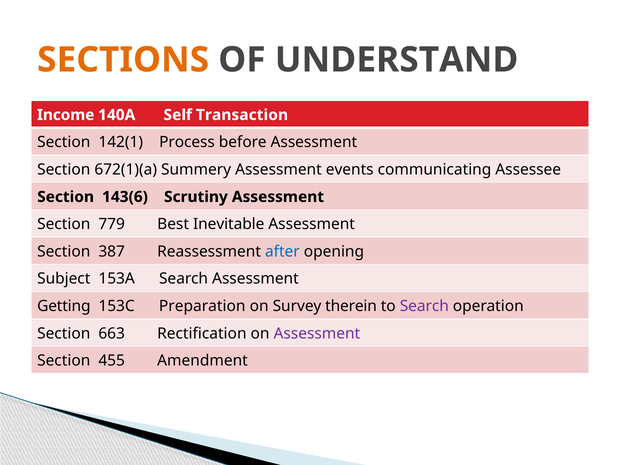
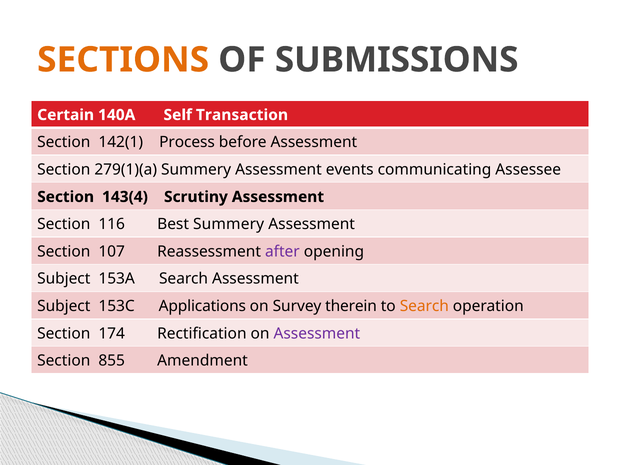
UNDERSTAND: UNDERSTAND -> SUBMISSIONS
Income: Income -> Certain
672(1)(a: 672(1)(a -> 279(1)(a
143(6: 143(6 -> 143(4
779: 779 -> 116
Best Inevitable: Inevitable -> Summery
387: 387 -> 107
after colour: blue -> purple
Getting at (64, 306): Getting -> Subject
Preparation: Preparation -> Applications
Search at (424, 306) colour: purple -> orange
663: 663 -> 174
455: 455 -> 855
